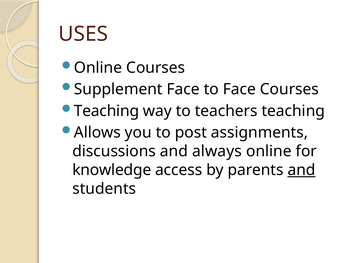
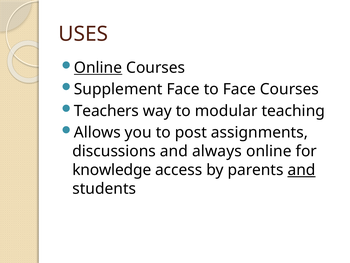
Online at (98, 68) underline: none -> present
Teaching at (106, 111): Teaching -> Teachers
teachers: teachers -> modular
